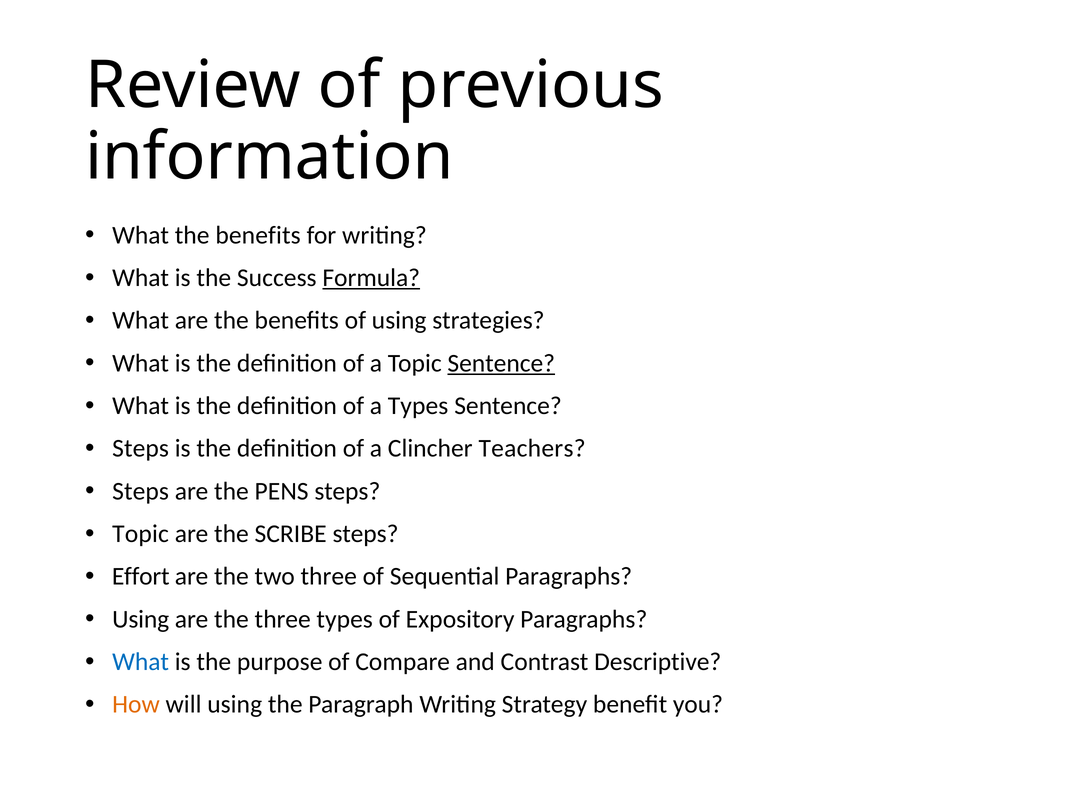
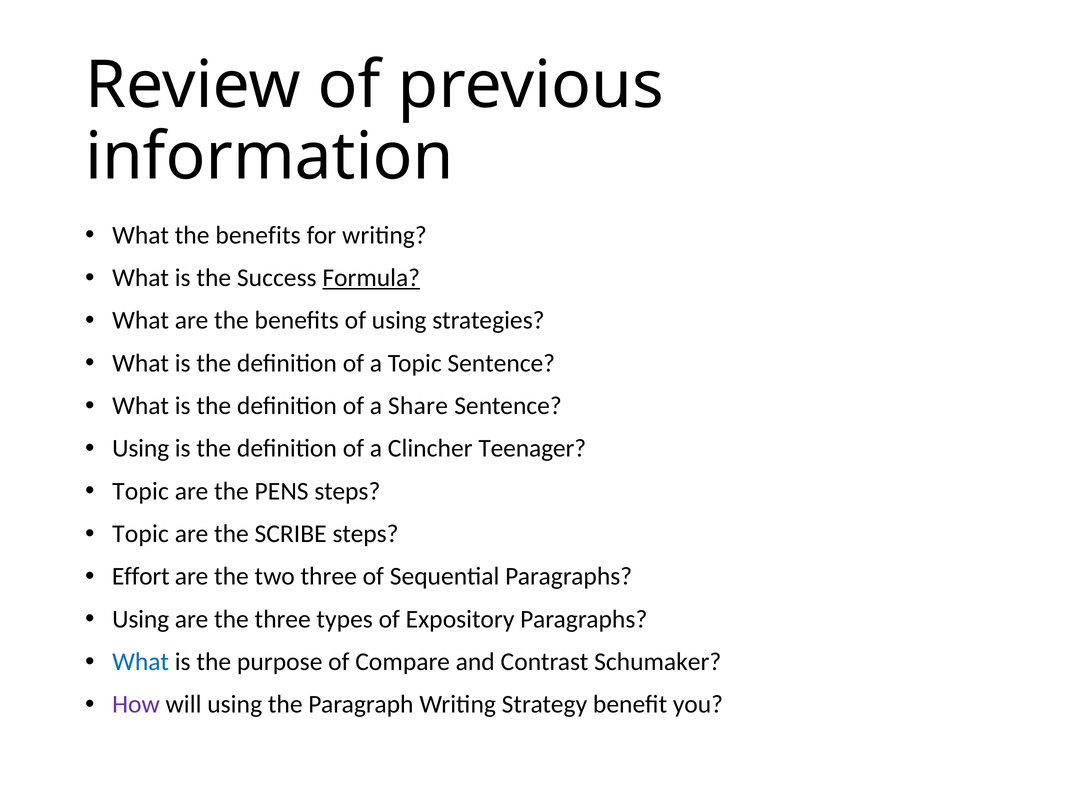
Sentence at (501, 363) underline: present -> none
a Types: Types -> Share
Steps at (141, 448): Steps -> Using
Teachers: Teachers -> Teenager
Steps at (141, 491): Steps -> Topic
Descriptive: Descriptive -> Schumaker
How colour: orange -> purple
